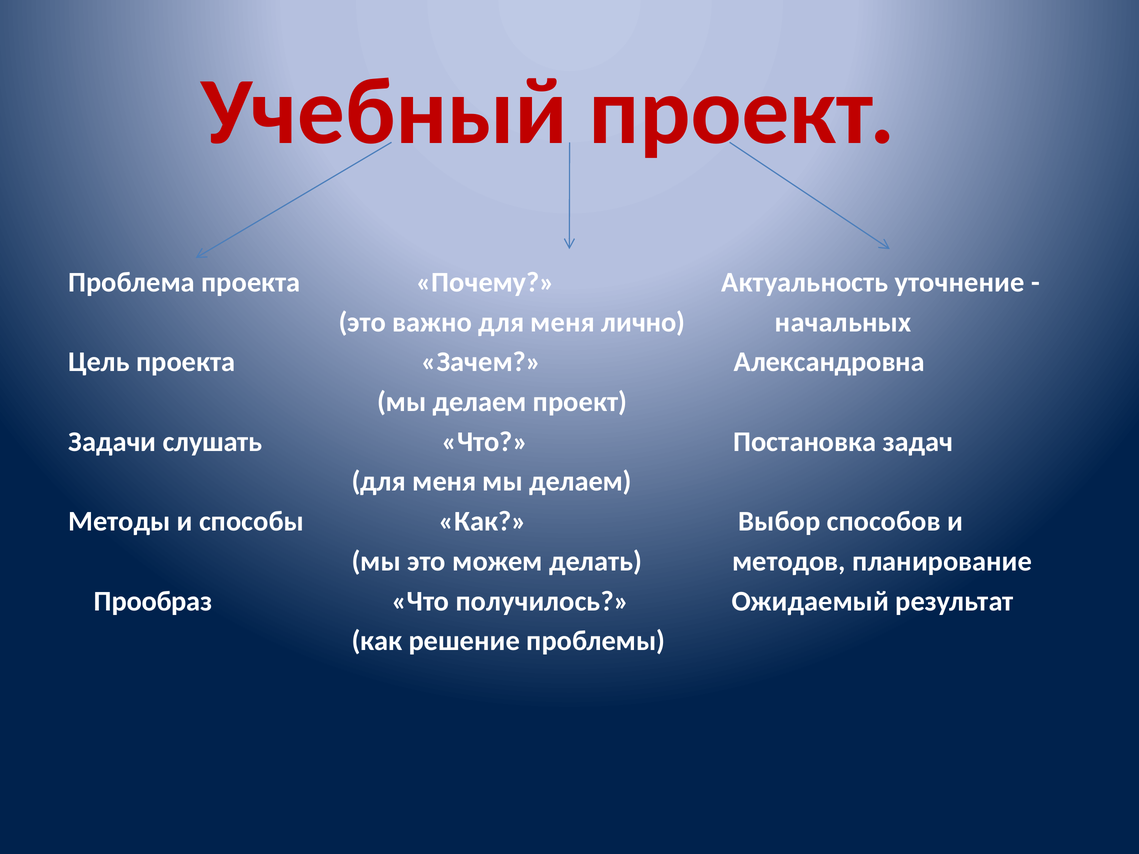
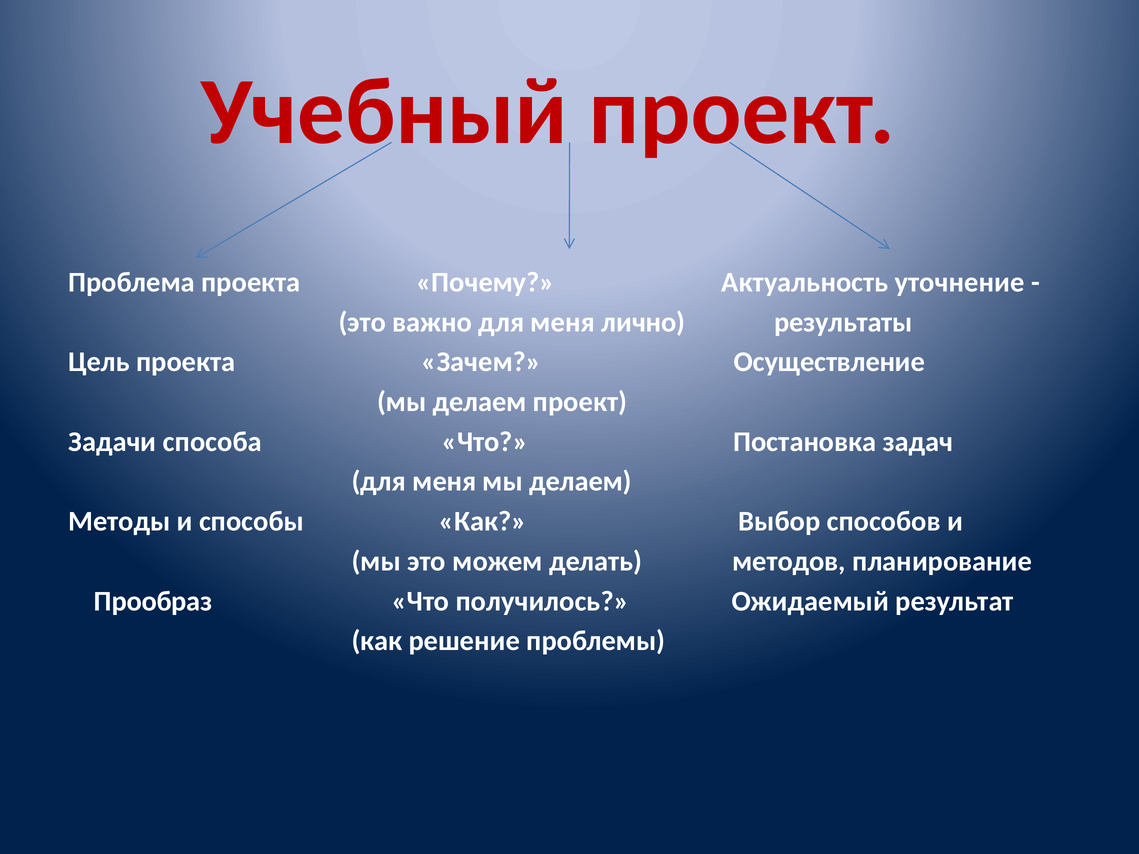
начальных: начальных -> результаты
Александровна: Александровна -> Осуществление
слушать: слушать -> способа
